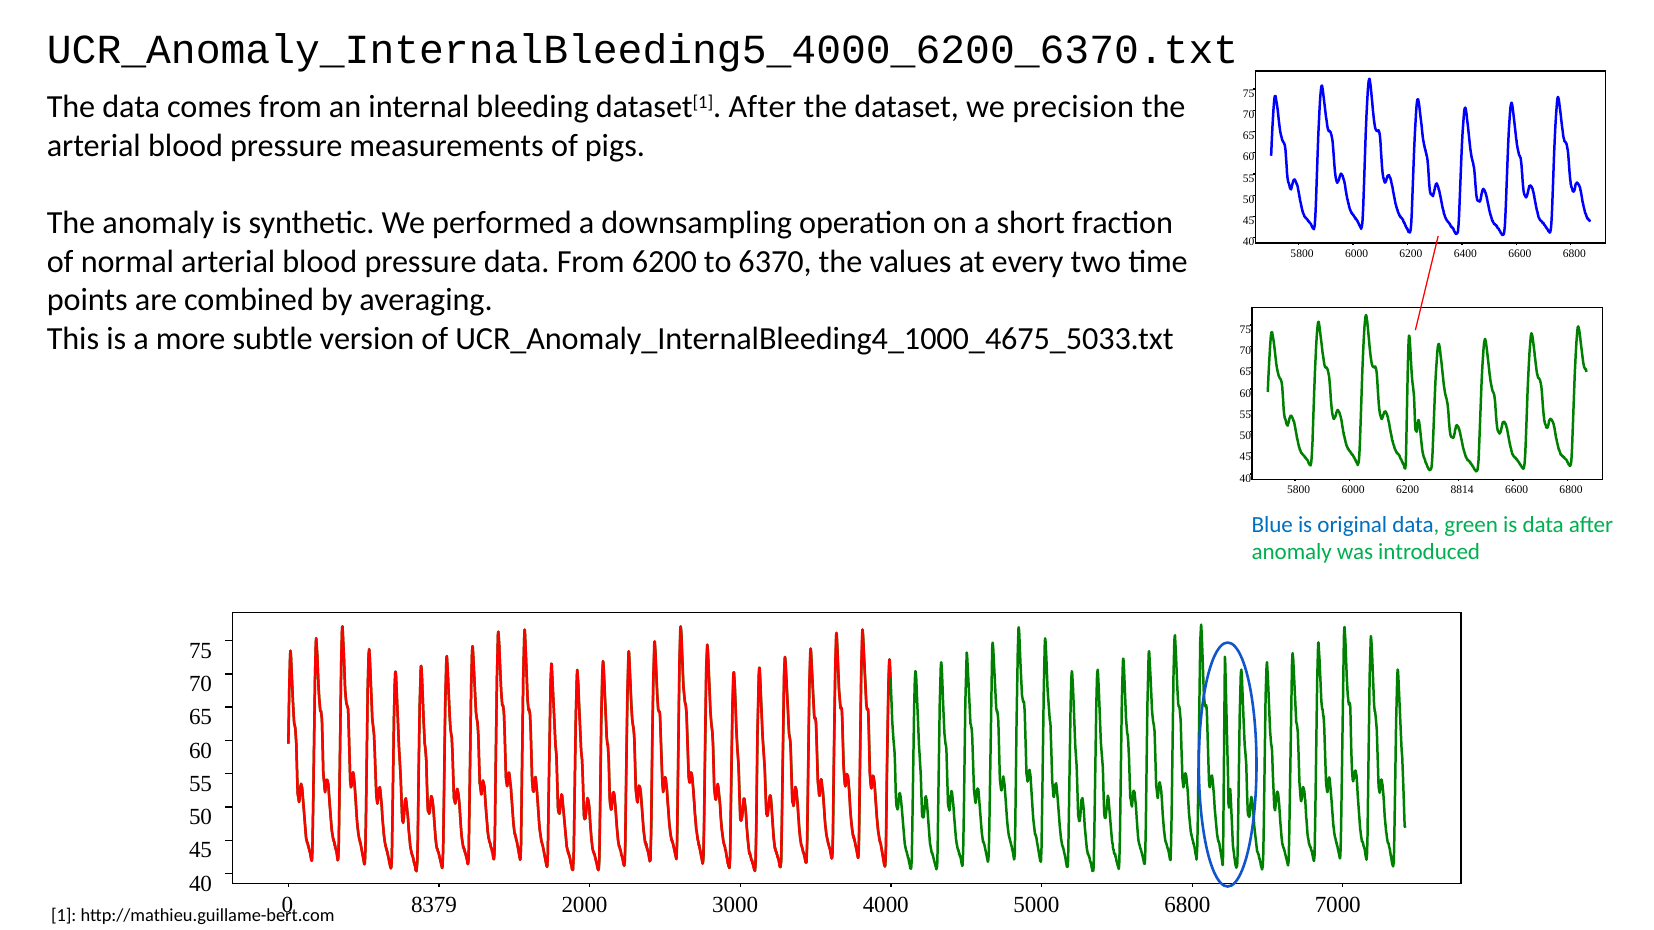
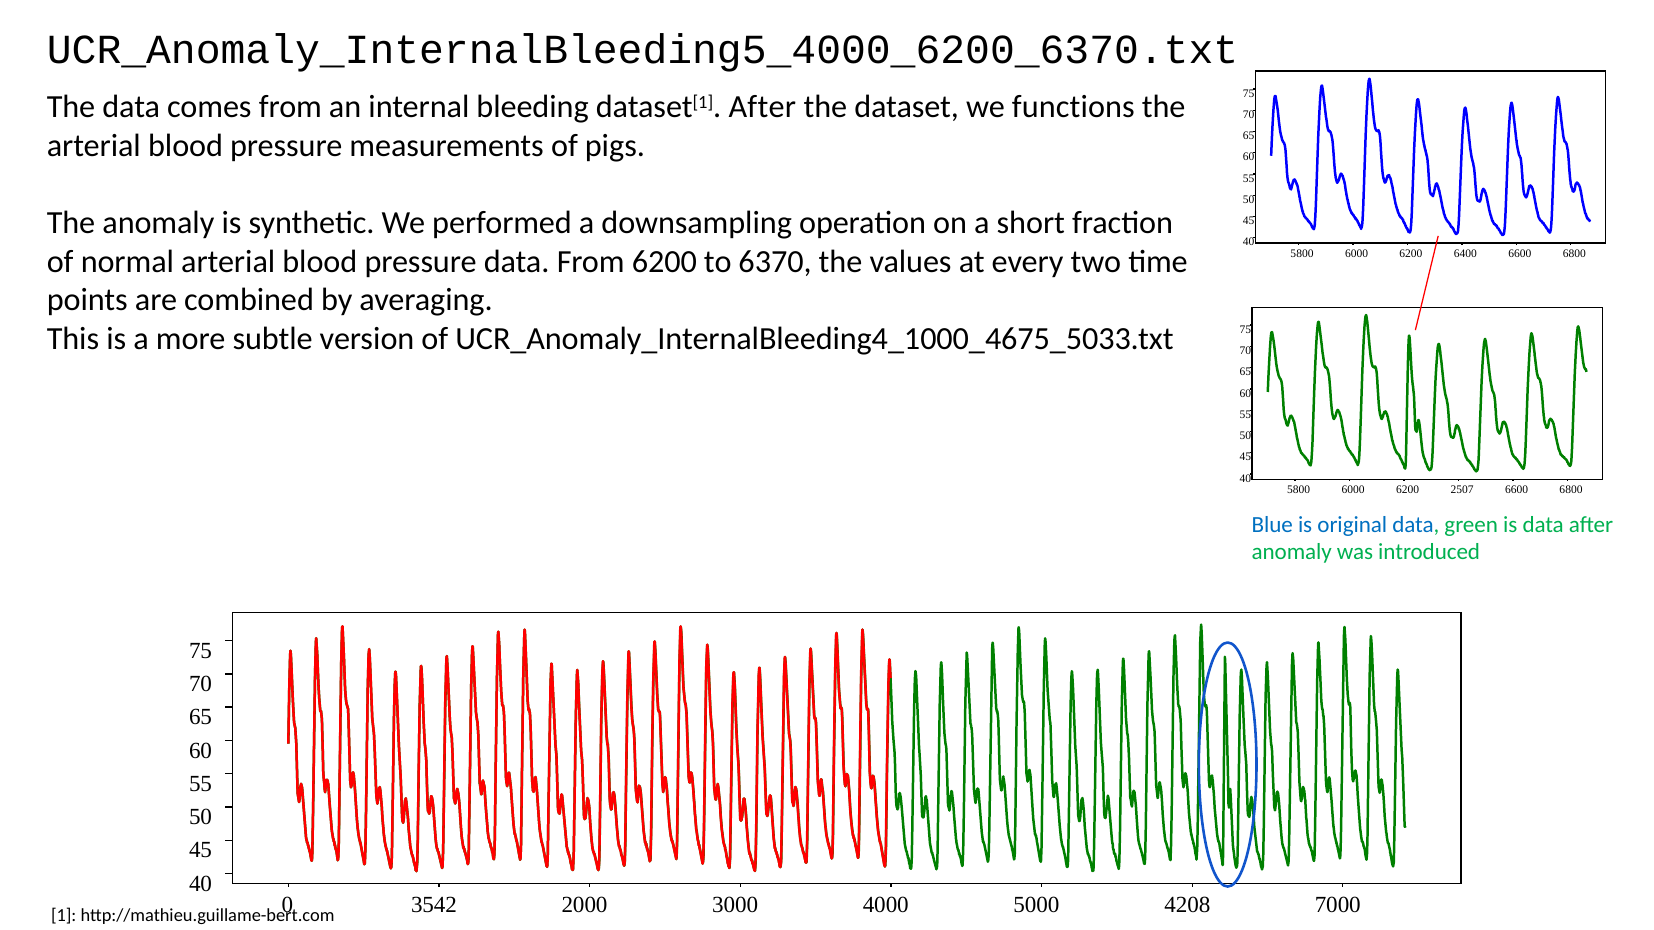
precision: precision -> functions
8814: 8814 -> 2507
8379: 8379 -> 3542
5000 6800: 6800 -> 4208
